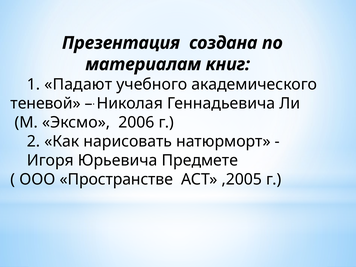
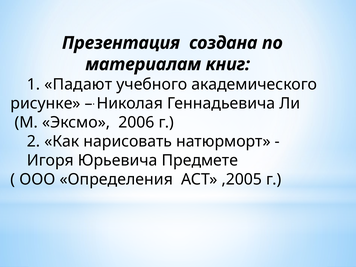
теневой: теневой -> рисунке
Пространстве: Пространстве -> Определения
